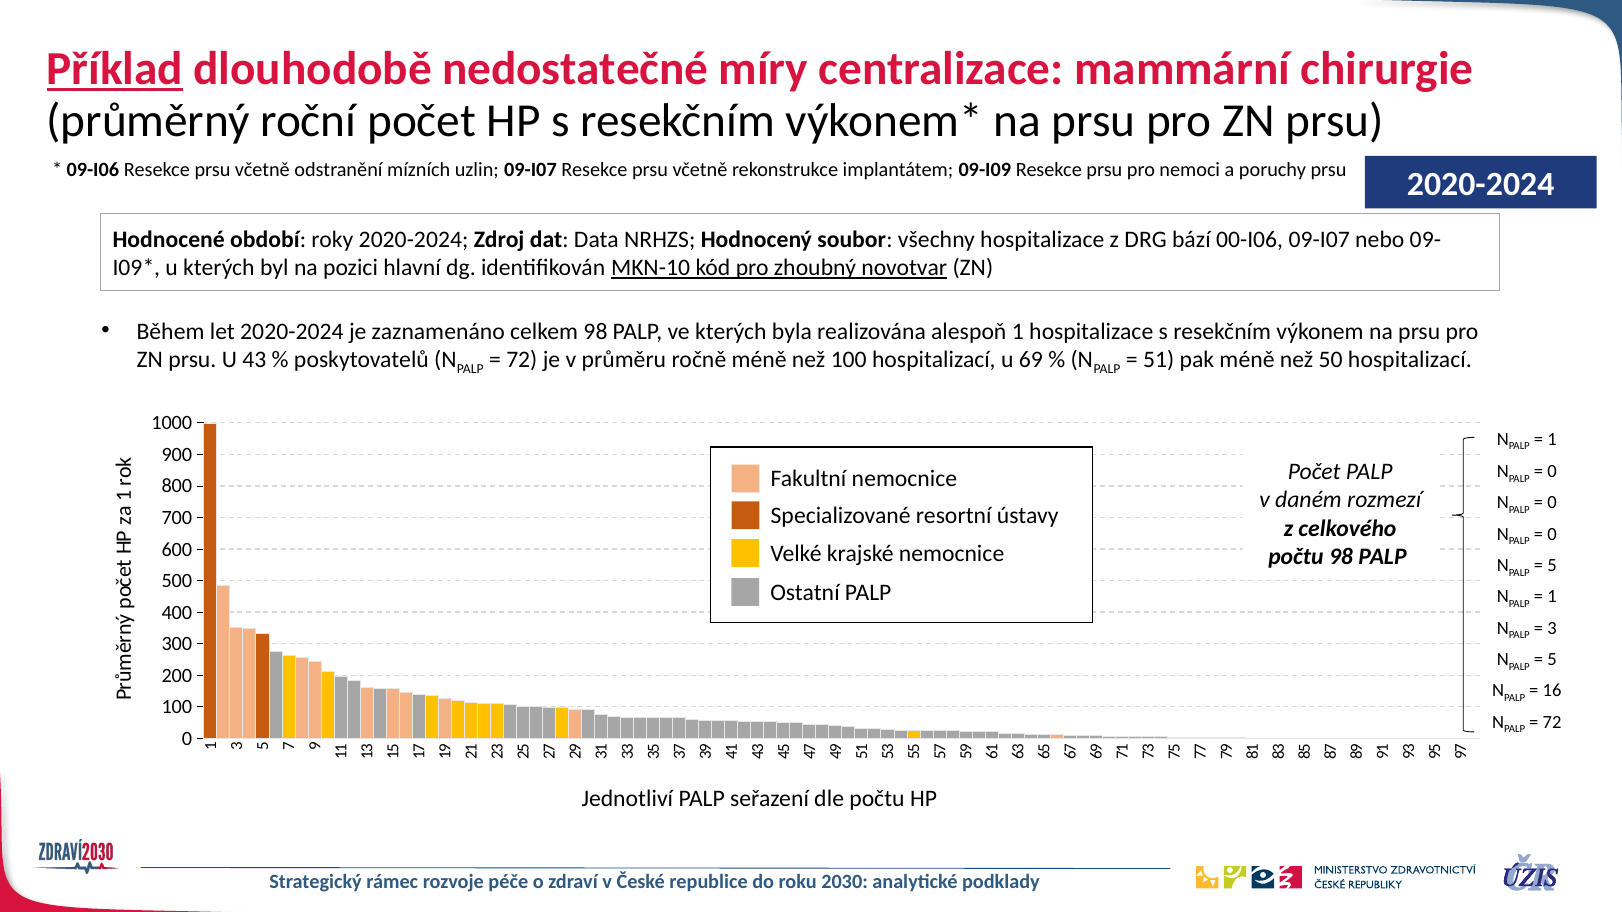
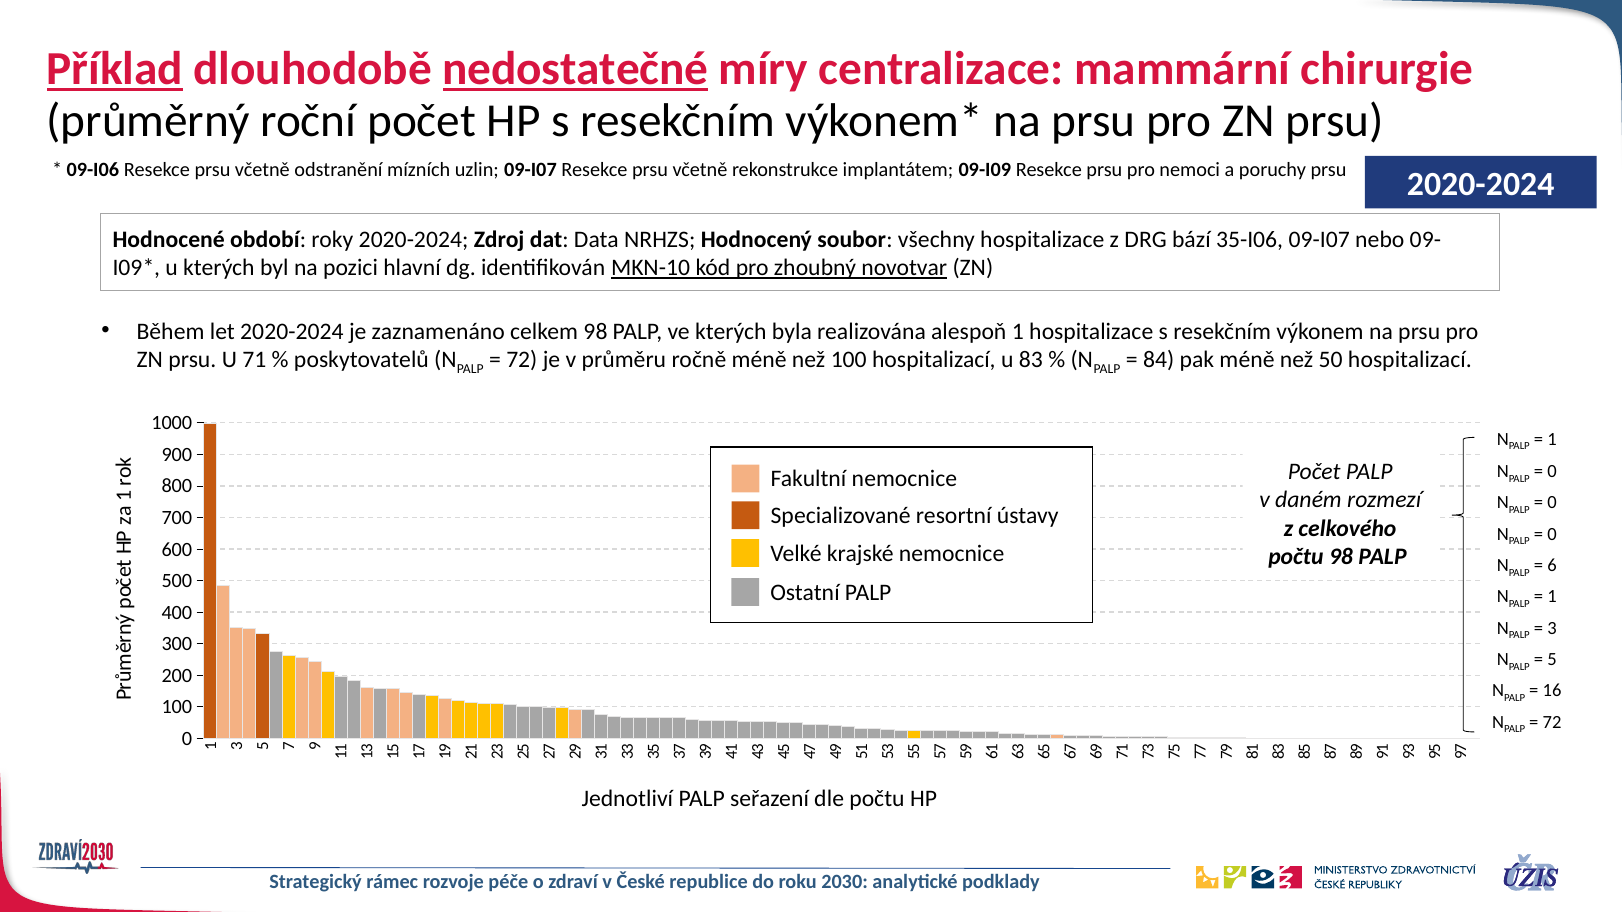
nedostatečné underline: none -> present
00-I06: 00-I06 -> 35-I06
43: 43 -> 71
69: 69 -> 83
51: 51 -> 84
5 at (1552, 566): 5 -> 6
